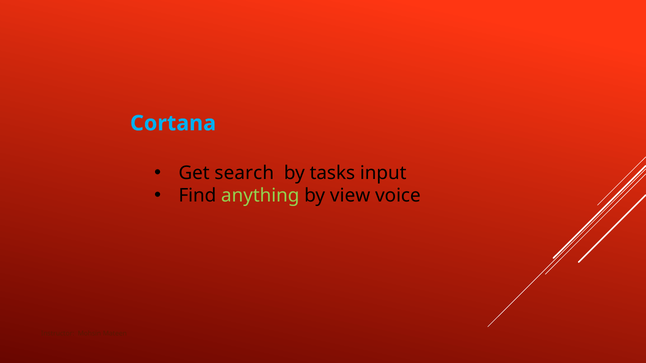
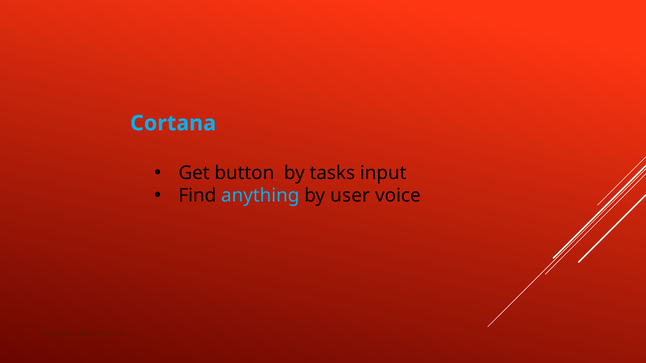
search: search -> button
anything colour: light green -> light blue
view: view -> user
